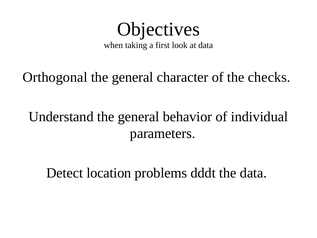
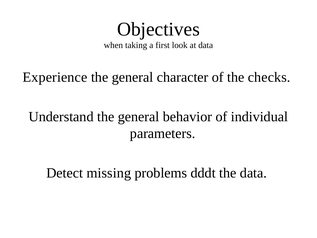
Orthogonal: Orthogonal -> Experience
location: location -> missing
